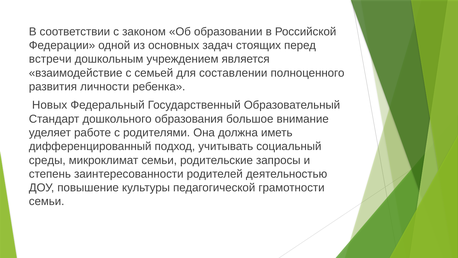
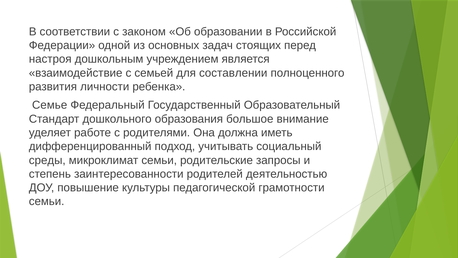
встречи: встречи -> настроя
Новых: Новых -> Семье
